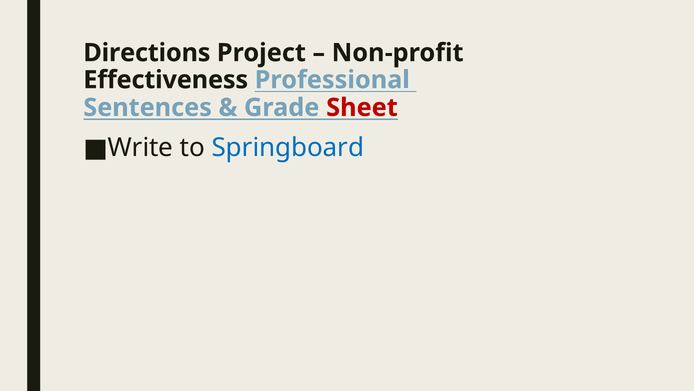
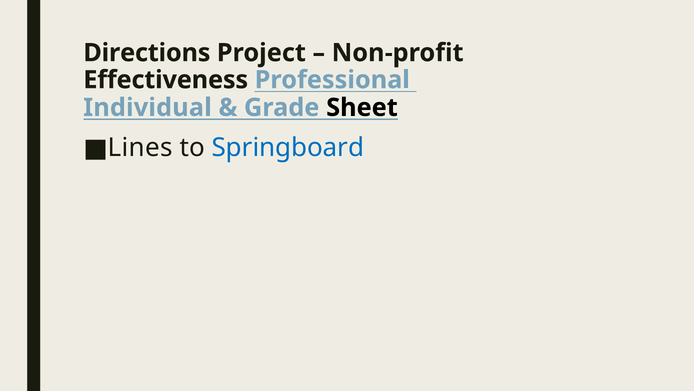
Sentences: Sentences -> Individual
Sheet colour: red -> black
Write: Write -> Lines
